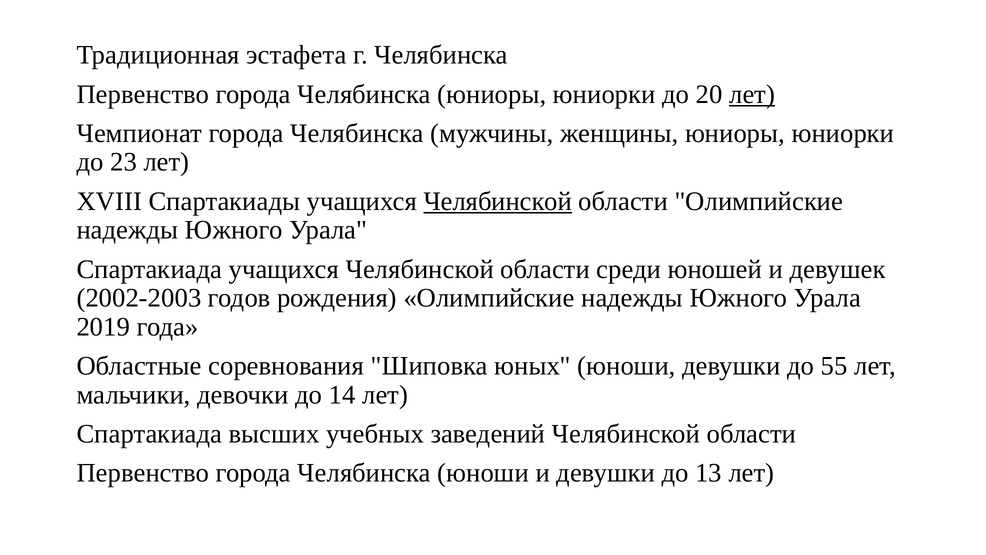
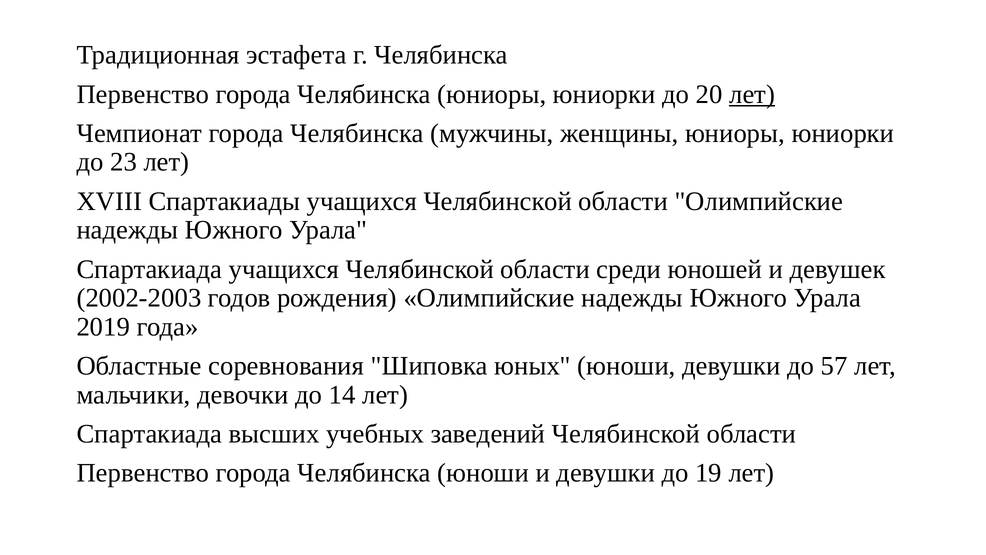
Челябинской at (498, 201) underline: present -> none
55: 55 -> 57
13: 13 -> 19
